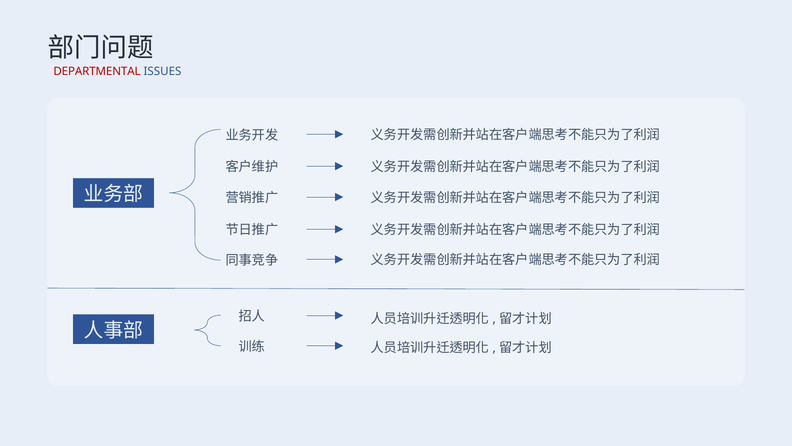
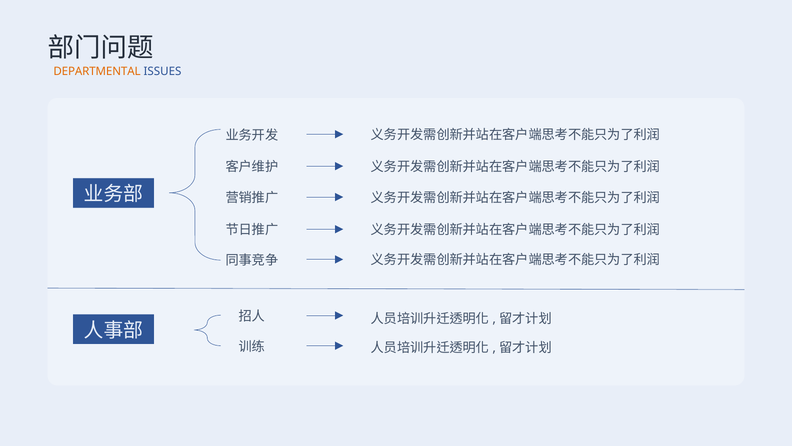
DEPARTMENTAL colour: red -> orange
